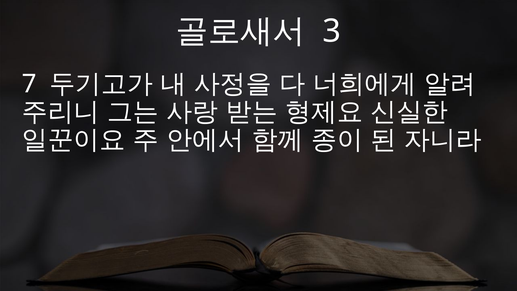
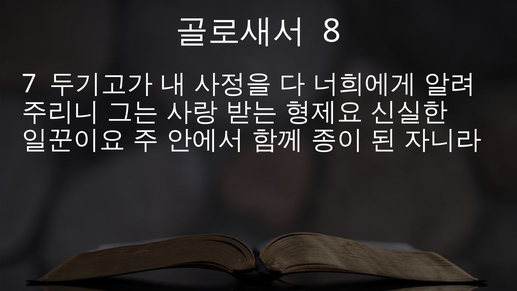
3: 3 -> 8
